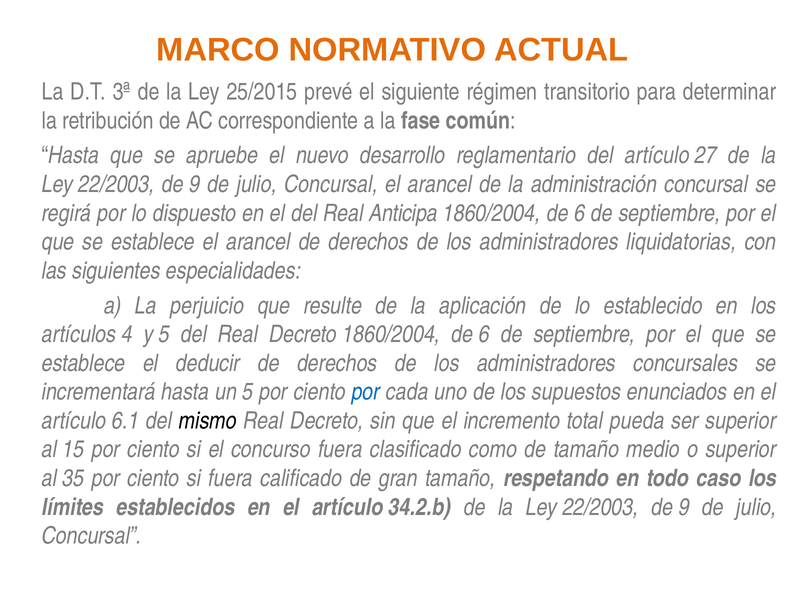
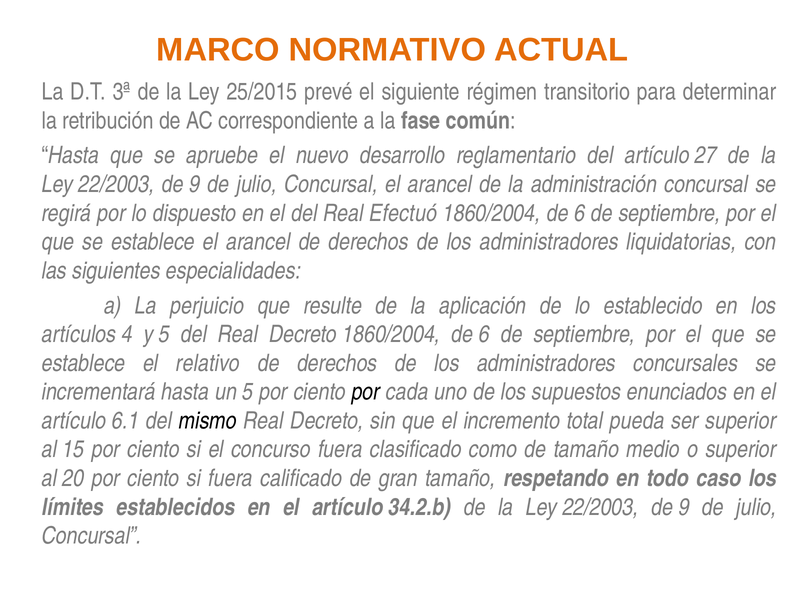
Anticipa: Anticipa -> Efectuó
deducir: deducir -> relativo
por at (366, 392) colour: blue -> black
35: 35 -> 20
